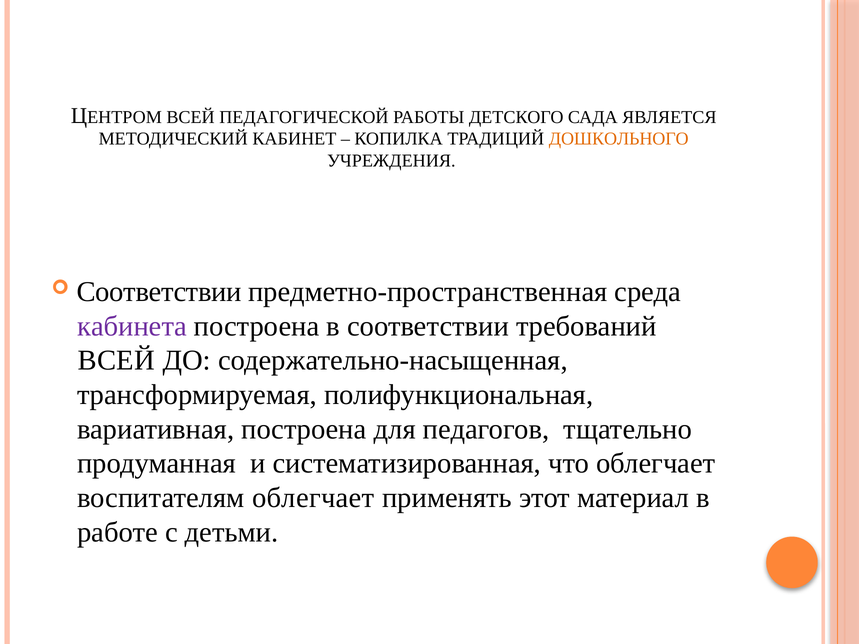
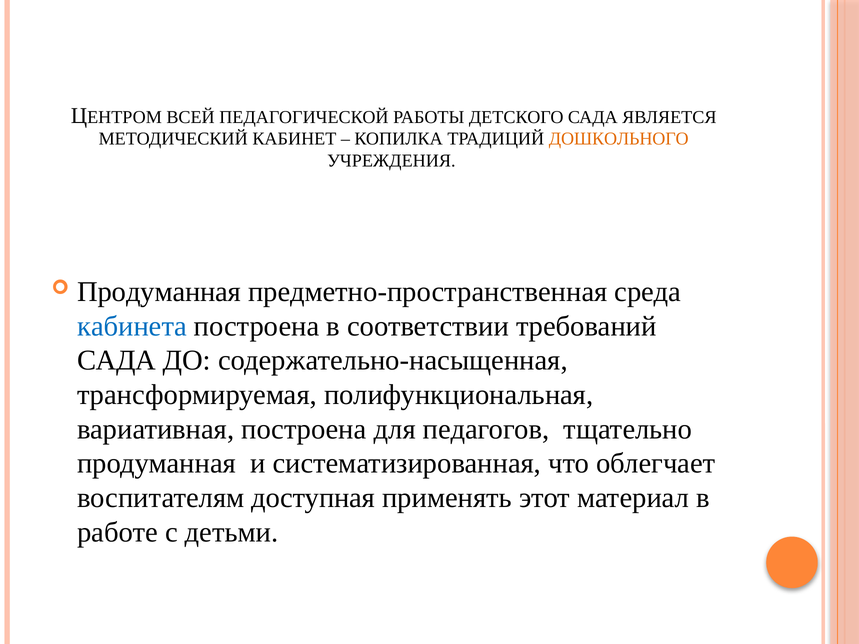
Соответствии at (159, 292): Соответствии -> Продуманная
кабинета colour: purple -> blue
ВСЕЙ at (116, 361): ВСЕЙ -> САДА
воспитателям облегчает: облегчает -> доступная
